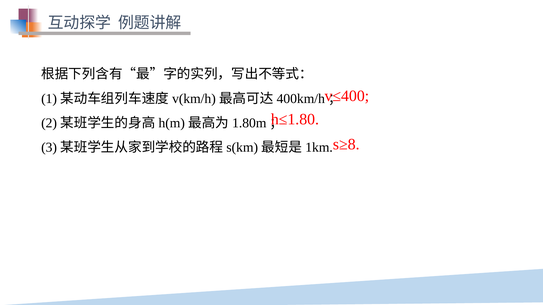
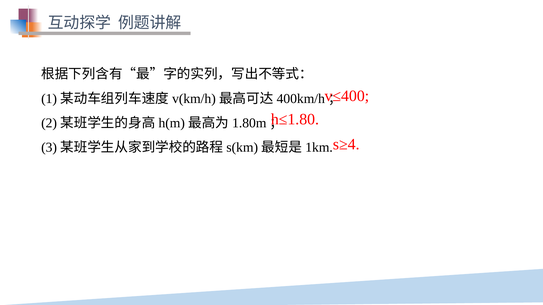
s≥8: s≥8 -> s≥4
